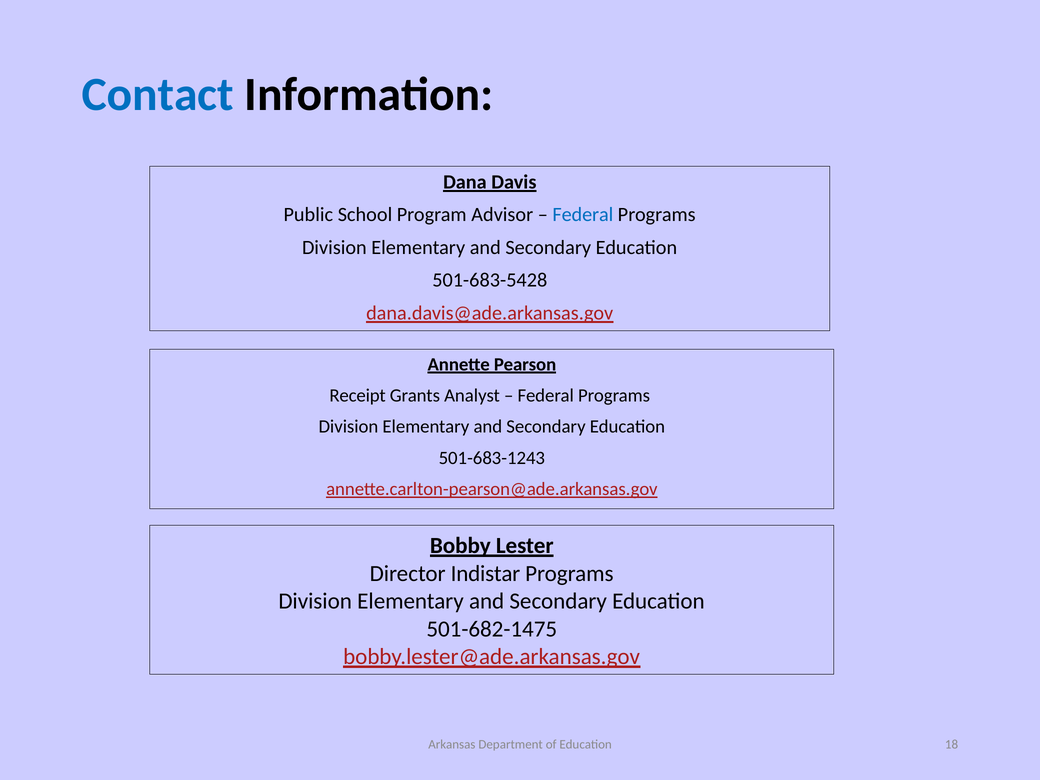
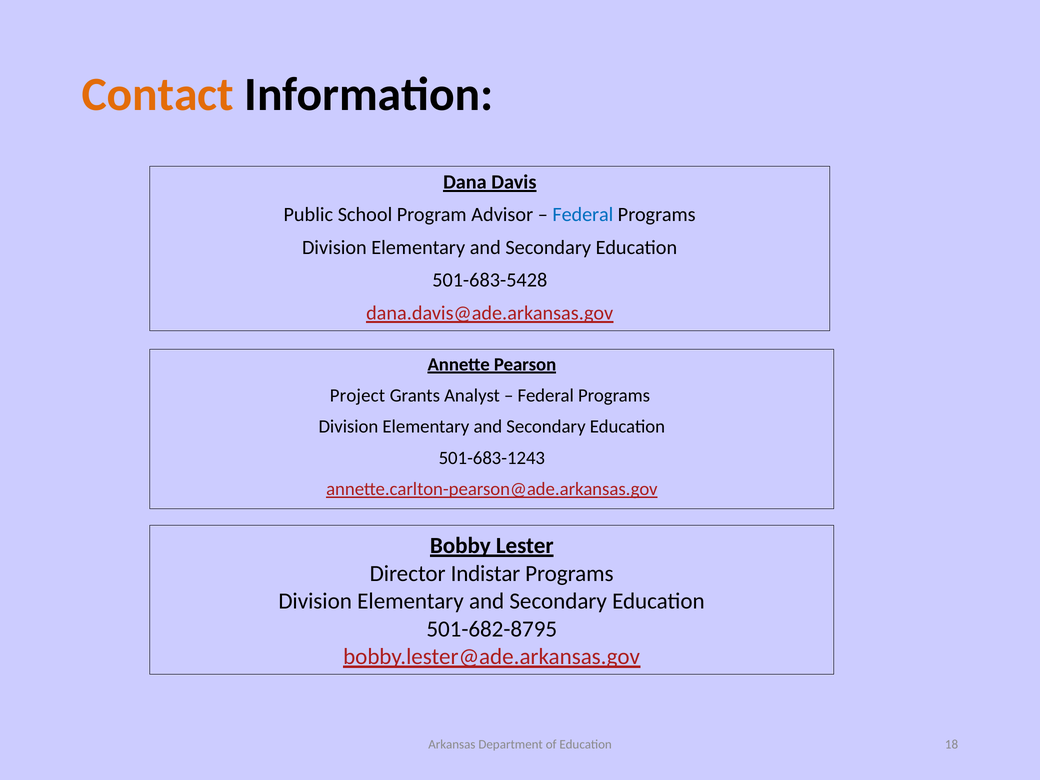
Contact colour: blue -> orange
Receipt: Receipt -> Project
501-682-1475: 501-682-1475 -> 501-682-8795
